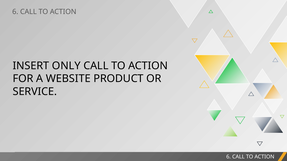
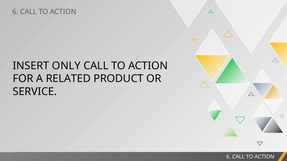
WEBSITE: WEBSITE -> RELATED
